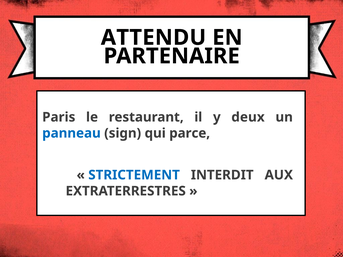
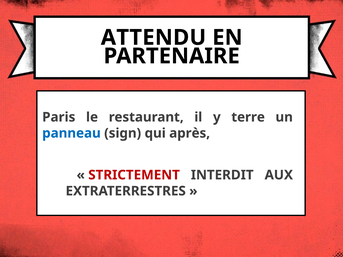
deux: deux -> terre
parce: parce -> après
STRICTEMENT colour: blue -> red
